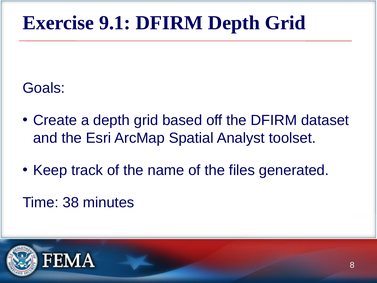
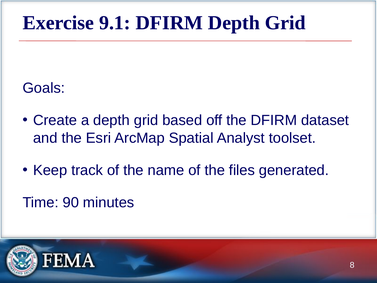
38: 38 -> 90
